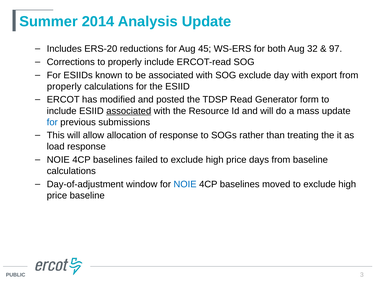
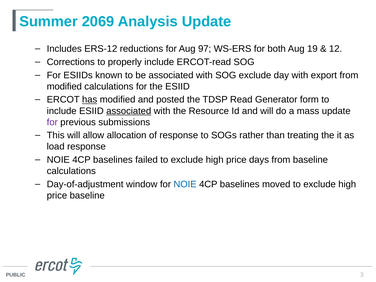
2014: 2014 -> 2069
ERS-20: ERS-20 -> ERS-12
45: 45 -> 97
32: 32 -> 19
97: 97 -> 12
properly at (64, 86): properly -> modified
has underline: none -> present
for at (52, 122) colour: blue -> purple
